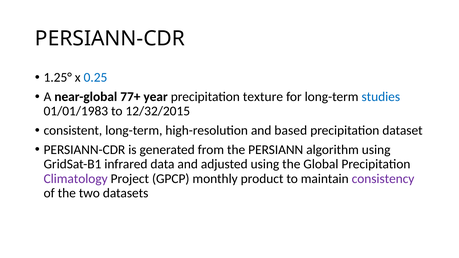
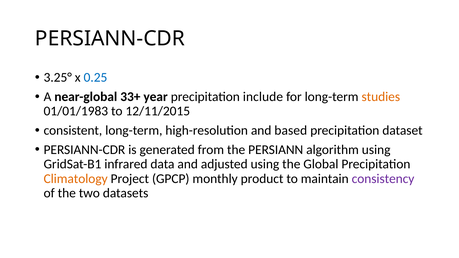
1.25°: 1.25° -> 3.25°
77+: 77+ -> 33+
texture: texture -> include
studies colour: blue -> orange
12/32/2015: 12/32/2015 -> 12/11/2015
Climatology colour: purple -> orange
